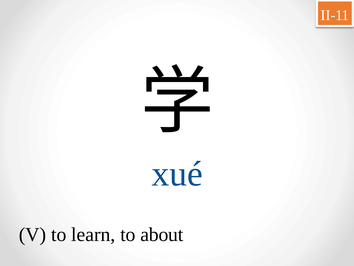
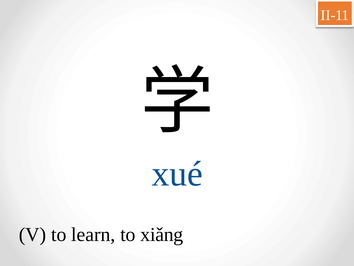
about: about -> xiǎng
